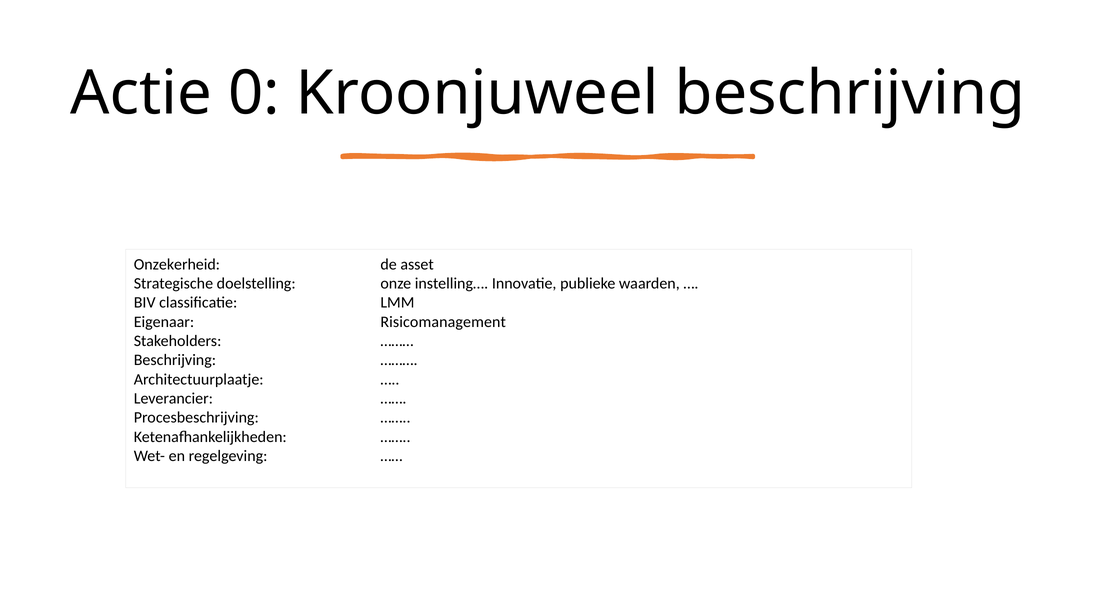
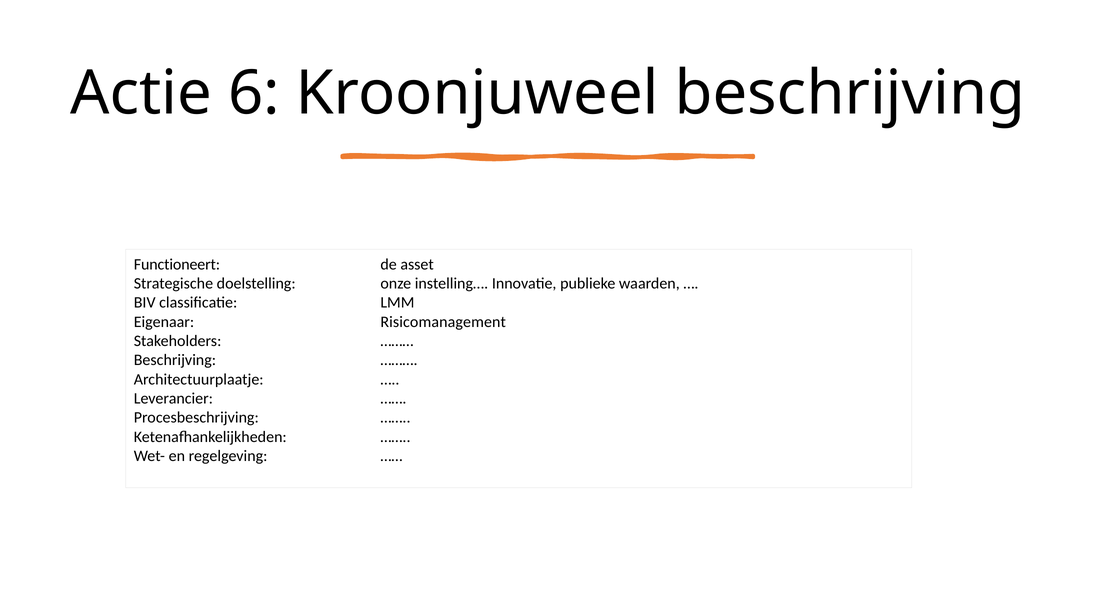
0: 0 -> 6
Onzekerheid: Onzekerheid -> Functioneert
